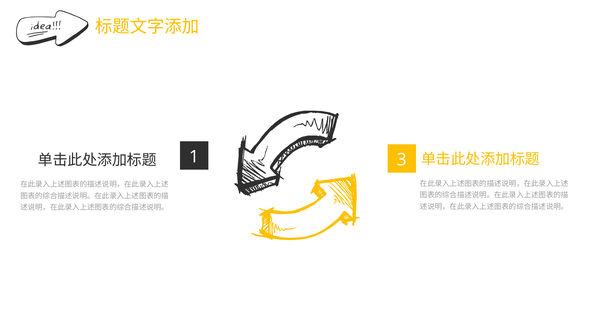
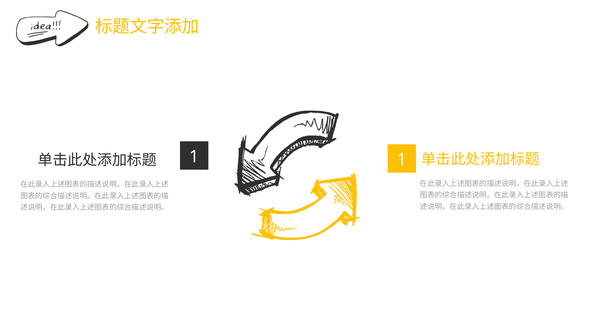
3 at (402, 160): 3 -> 1
